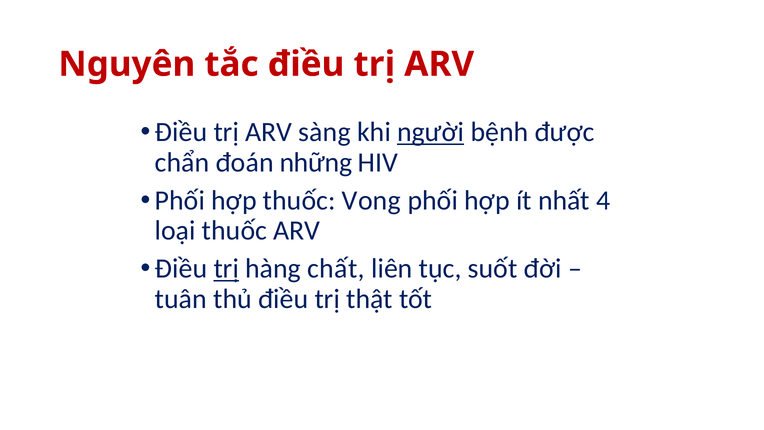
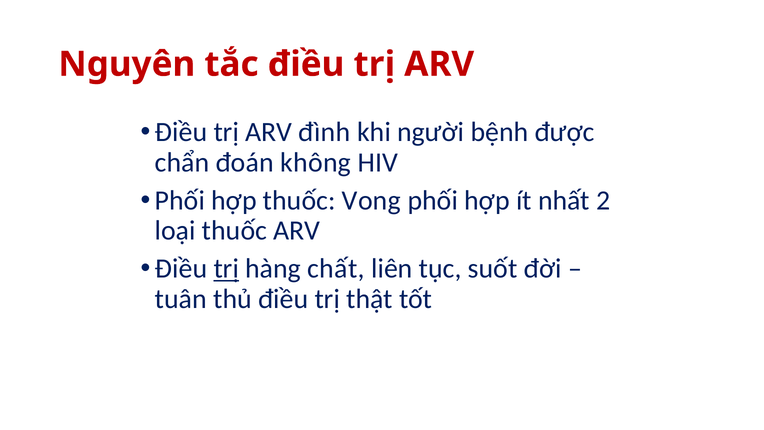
sàng: sàng -> đình
người underline: present -> none
những: những -> không
4: 4 -> 2
